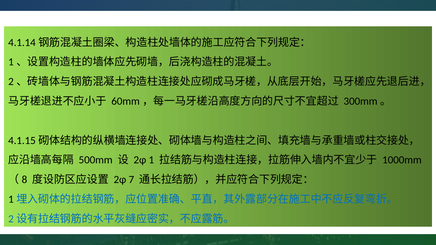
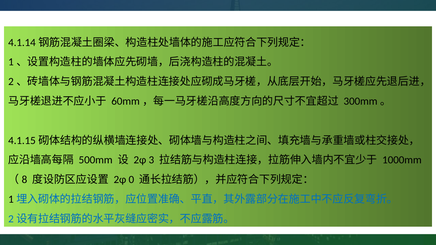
1: 1 -> 3
7: 7 -> 0
